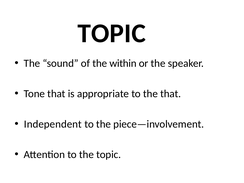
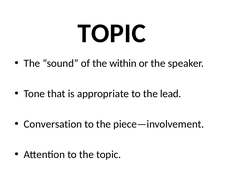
the that: that -> lead
Independent: Independent -> Conversation
